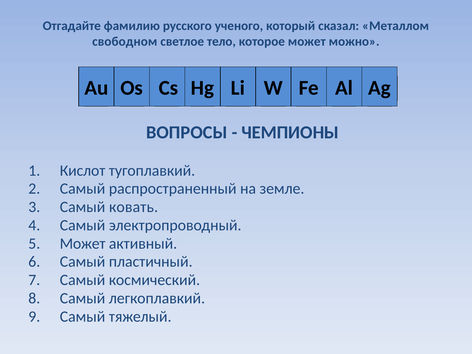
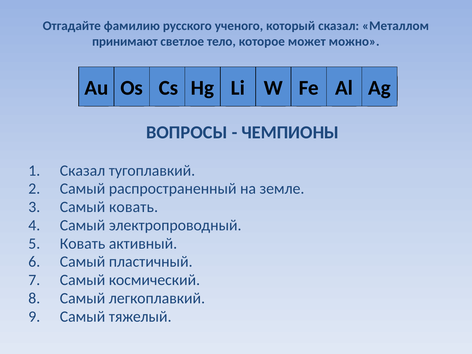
свободном: свободном -> принимают
Кислот at (83, 171): Кислот -> Сказал
Может at (83, 243): Может -> Ковать
